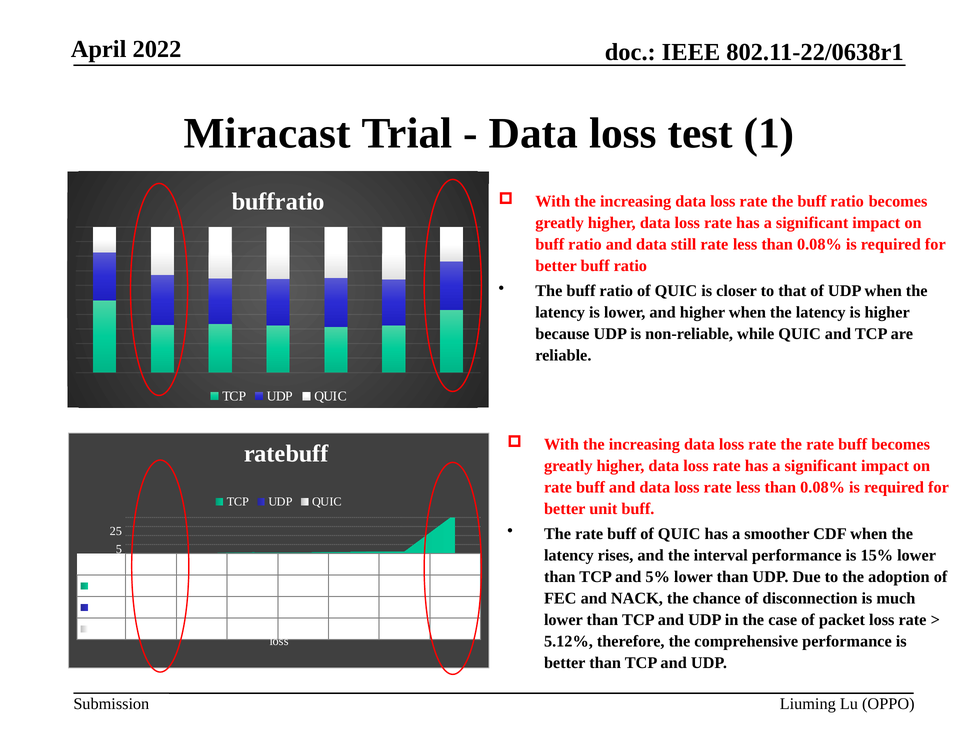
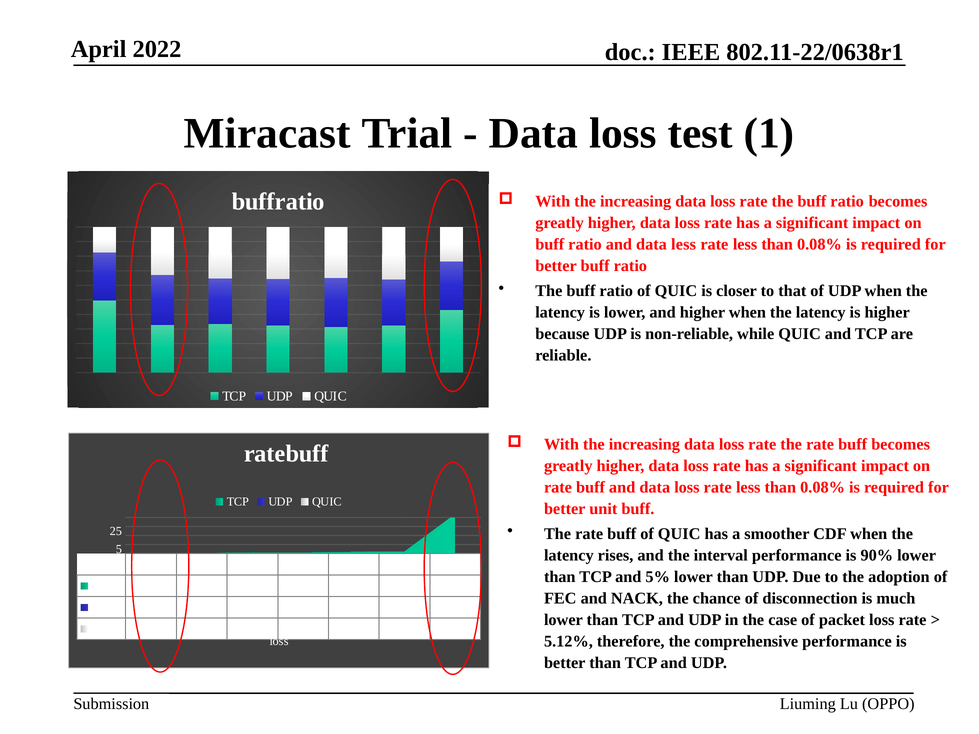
data still: still -> less
15%: 15% -> 90%
